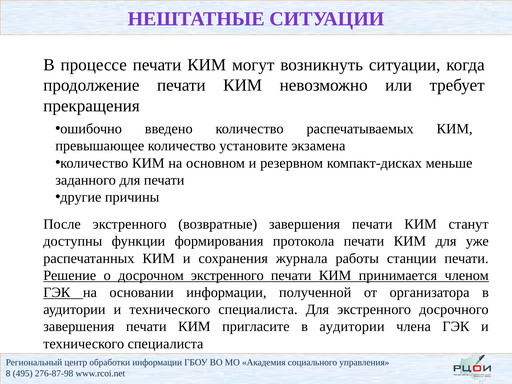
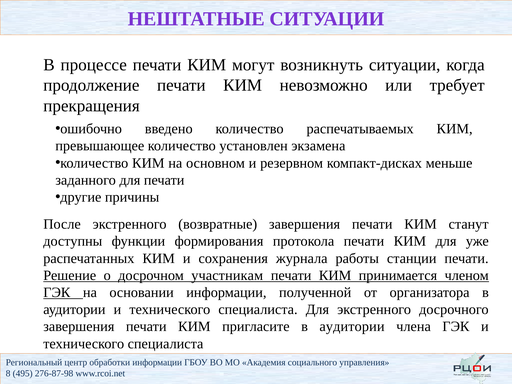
установите: установите -> установлен
досрочном экстренного: экстренного -> участникам
